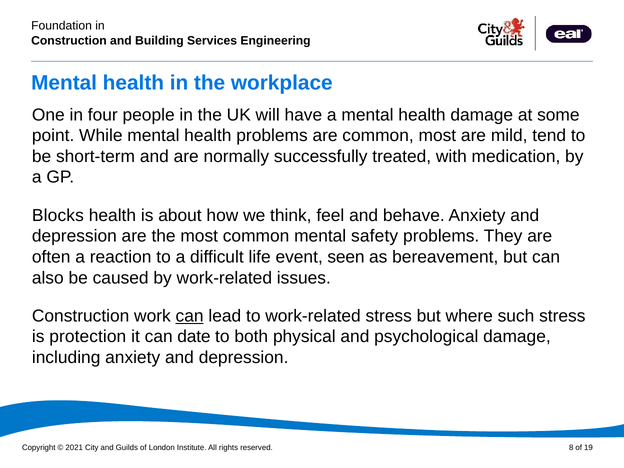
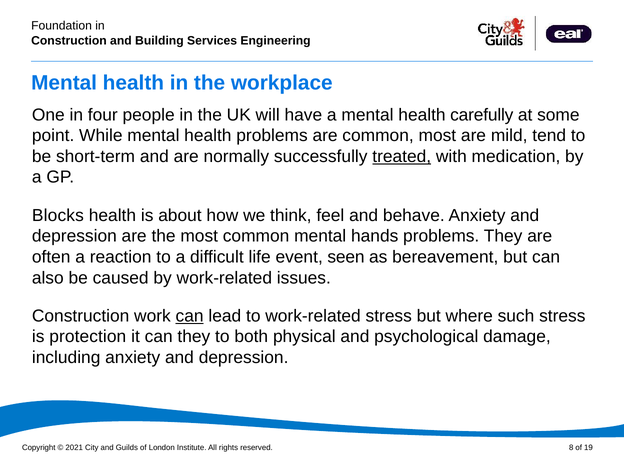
health damage: damage -> carefully
treated underline: none -> present
safety: safety -> hands
can date: date -> they
